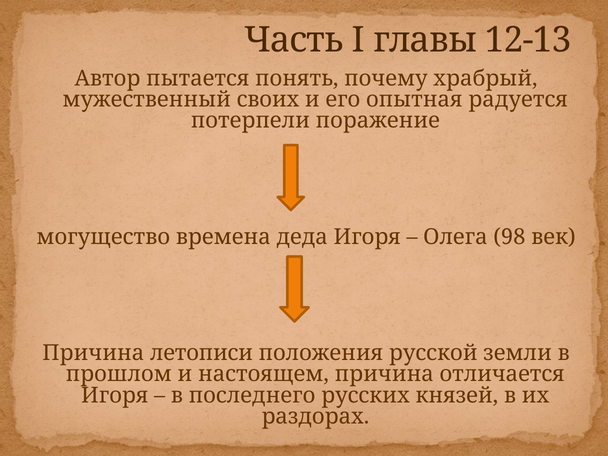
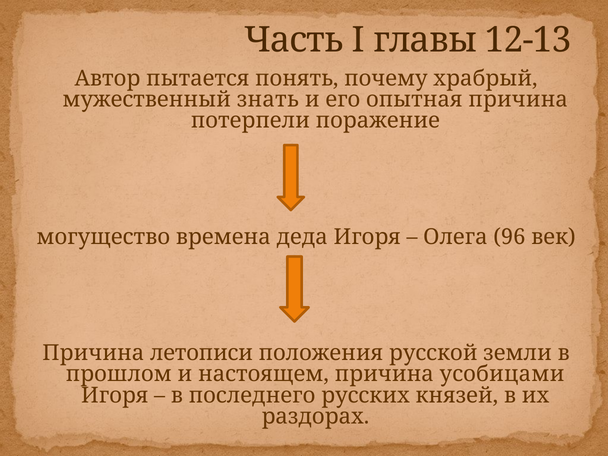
своих: своих -> знать
опытная радуется: радуется -> причина
98: 98 -> 96
отличается: отличается -> усобицами
